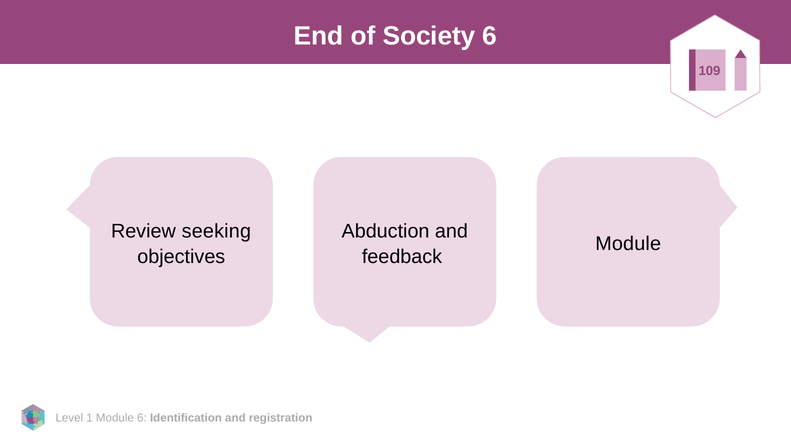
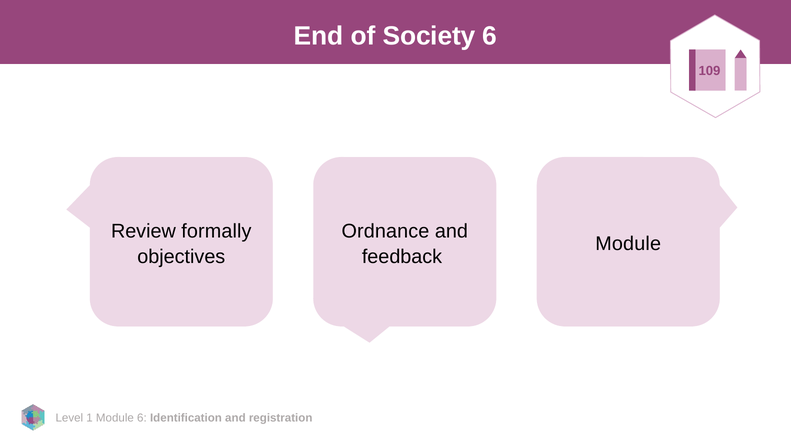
seeking: seeking -> formally
Abduction: Abduction -> Ordnance
